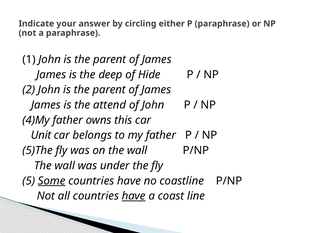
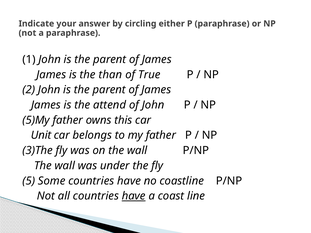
deep: deep -> than
Hide: Hide -> True
4)My: 4)My -> 5)My
5)The: 5)The -> 3)The
Some underline: present -> none
